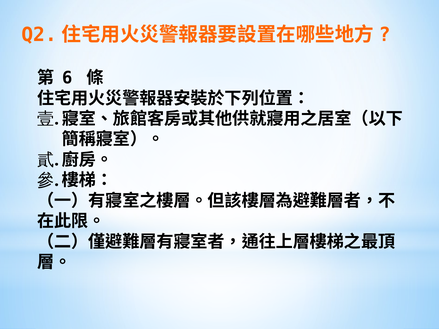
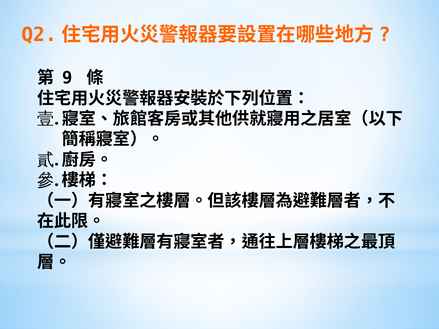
6: 6 -> 9
